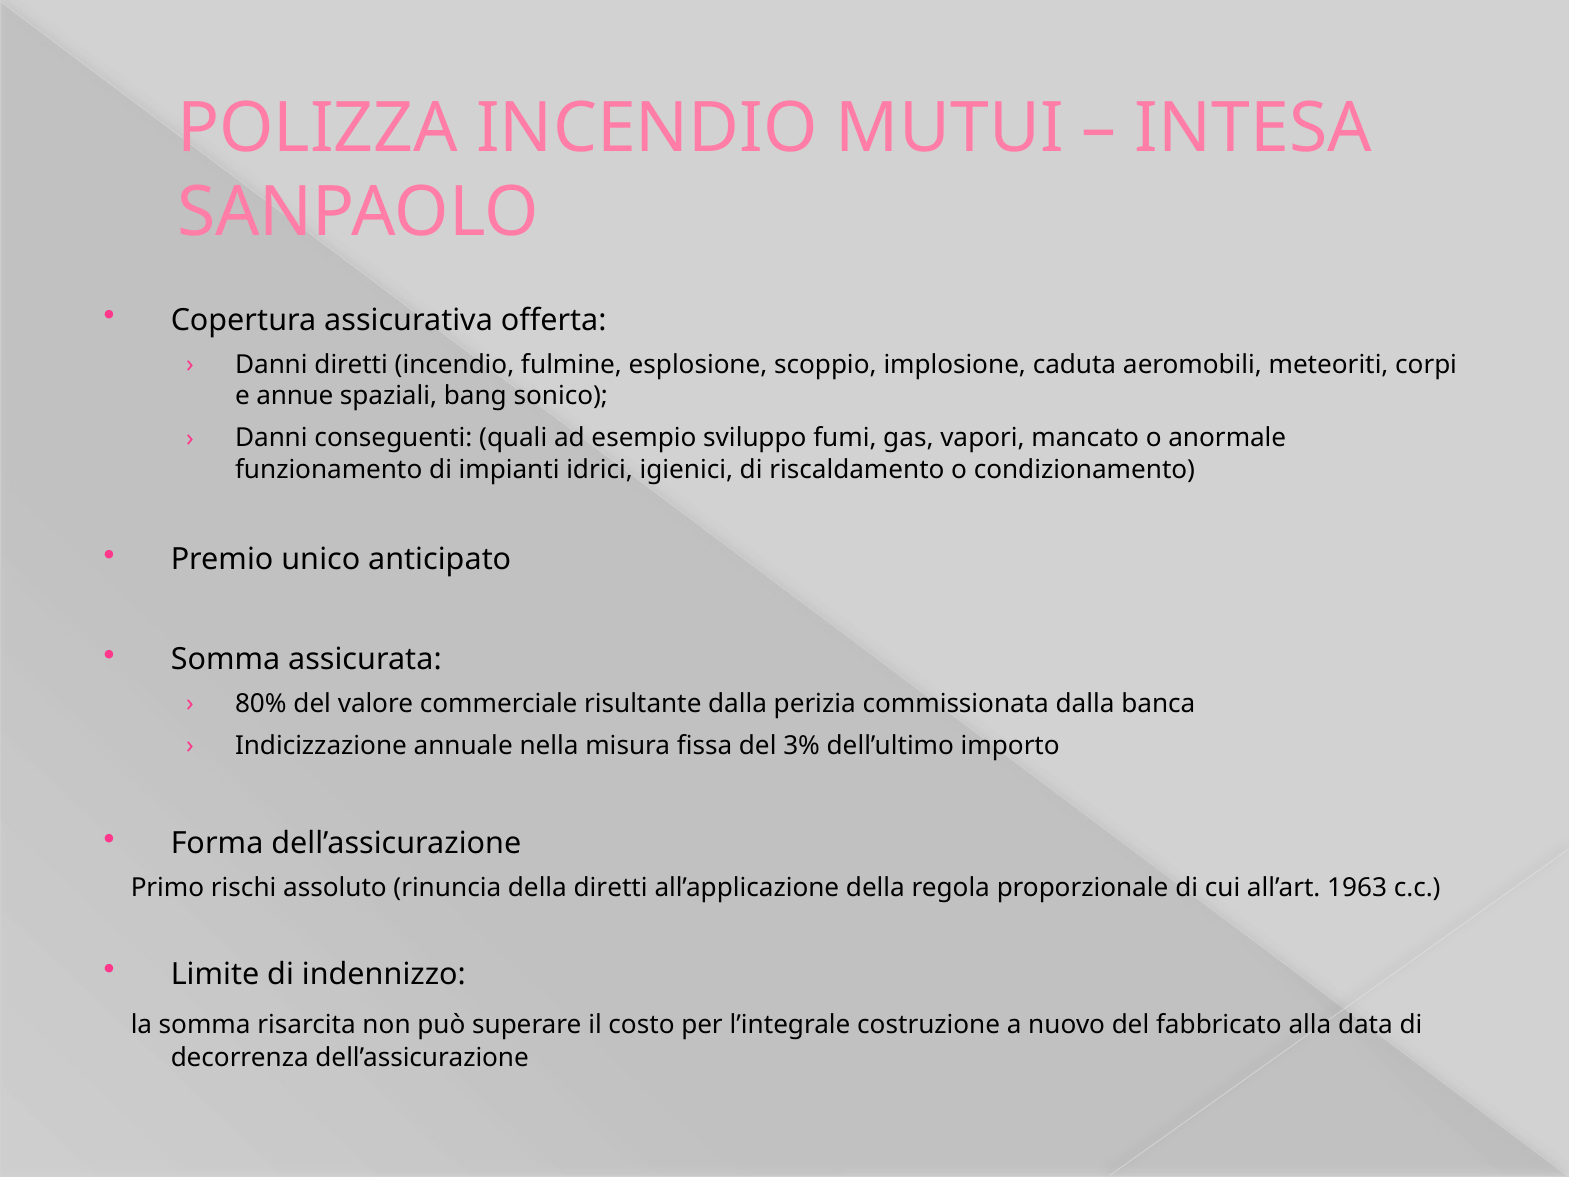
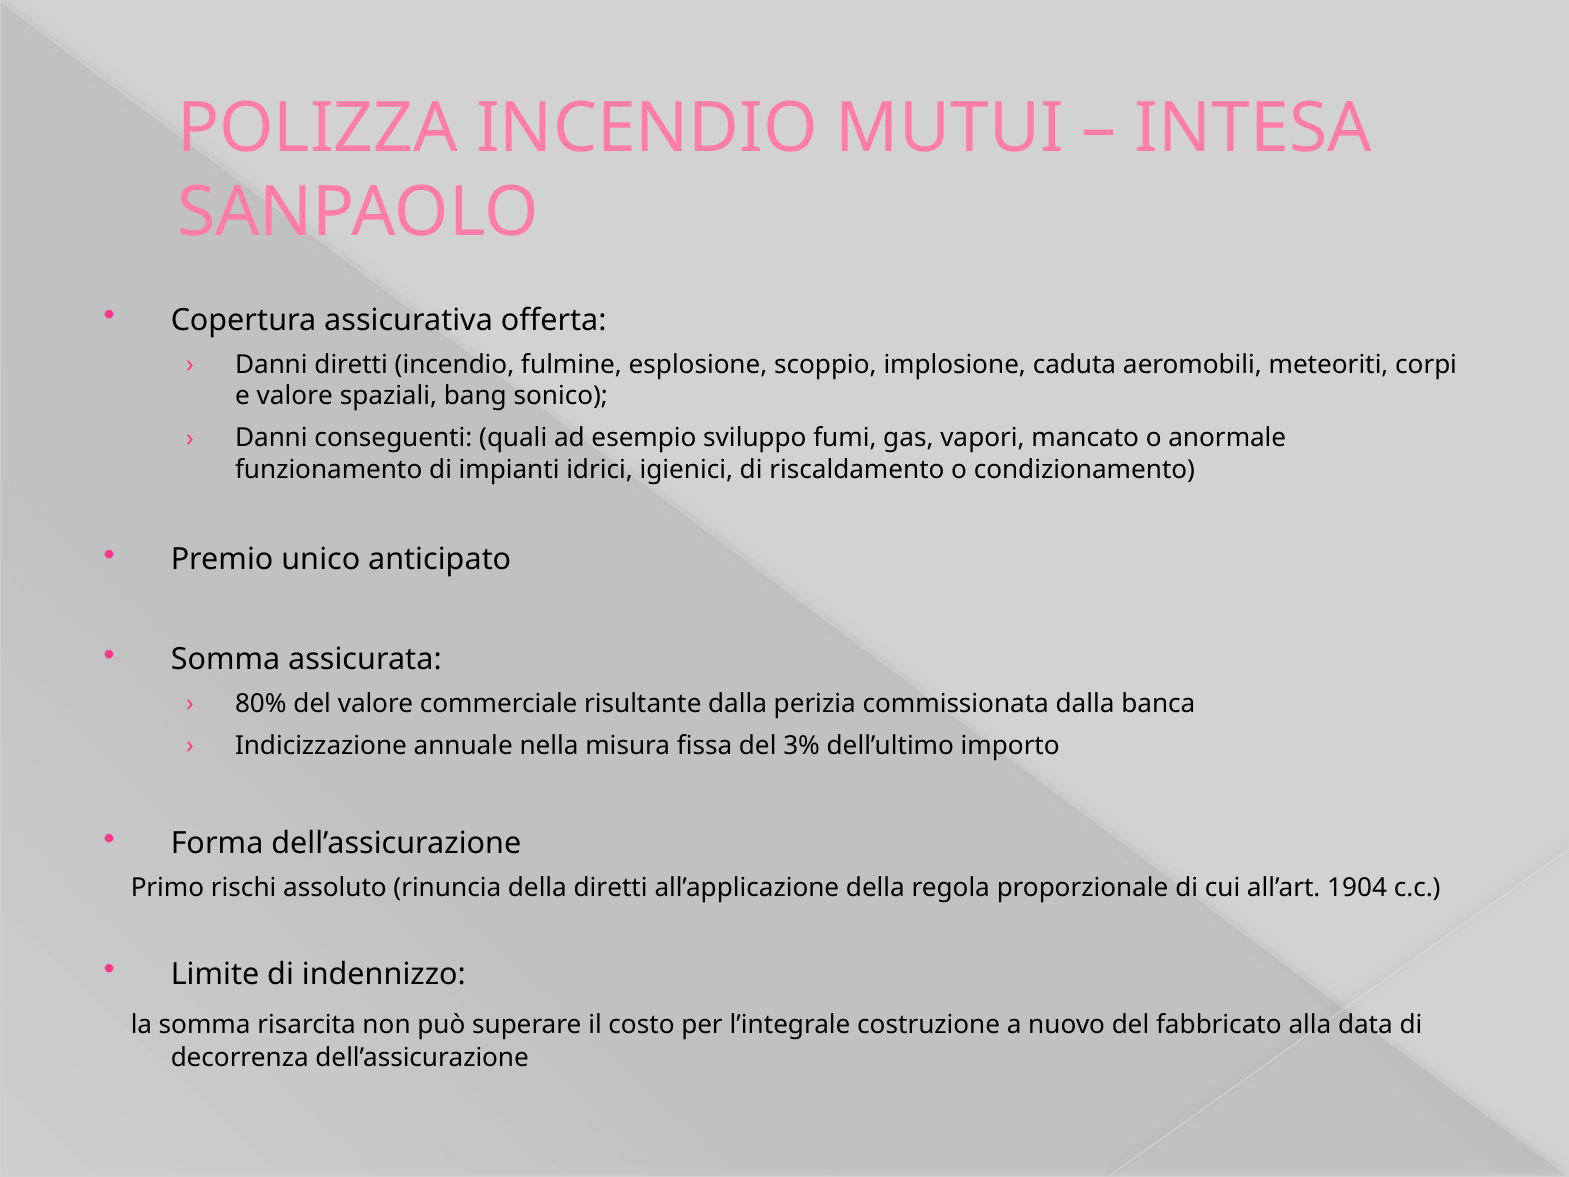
e annue: annue -> valore
1963: 1963 -> 1904
